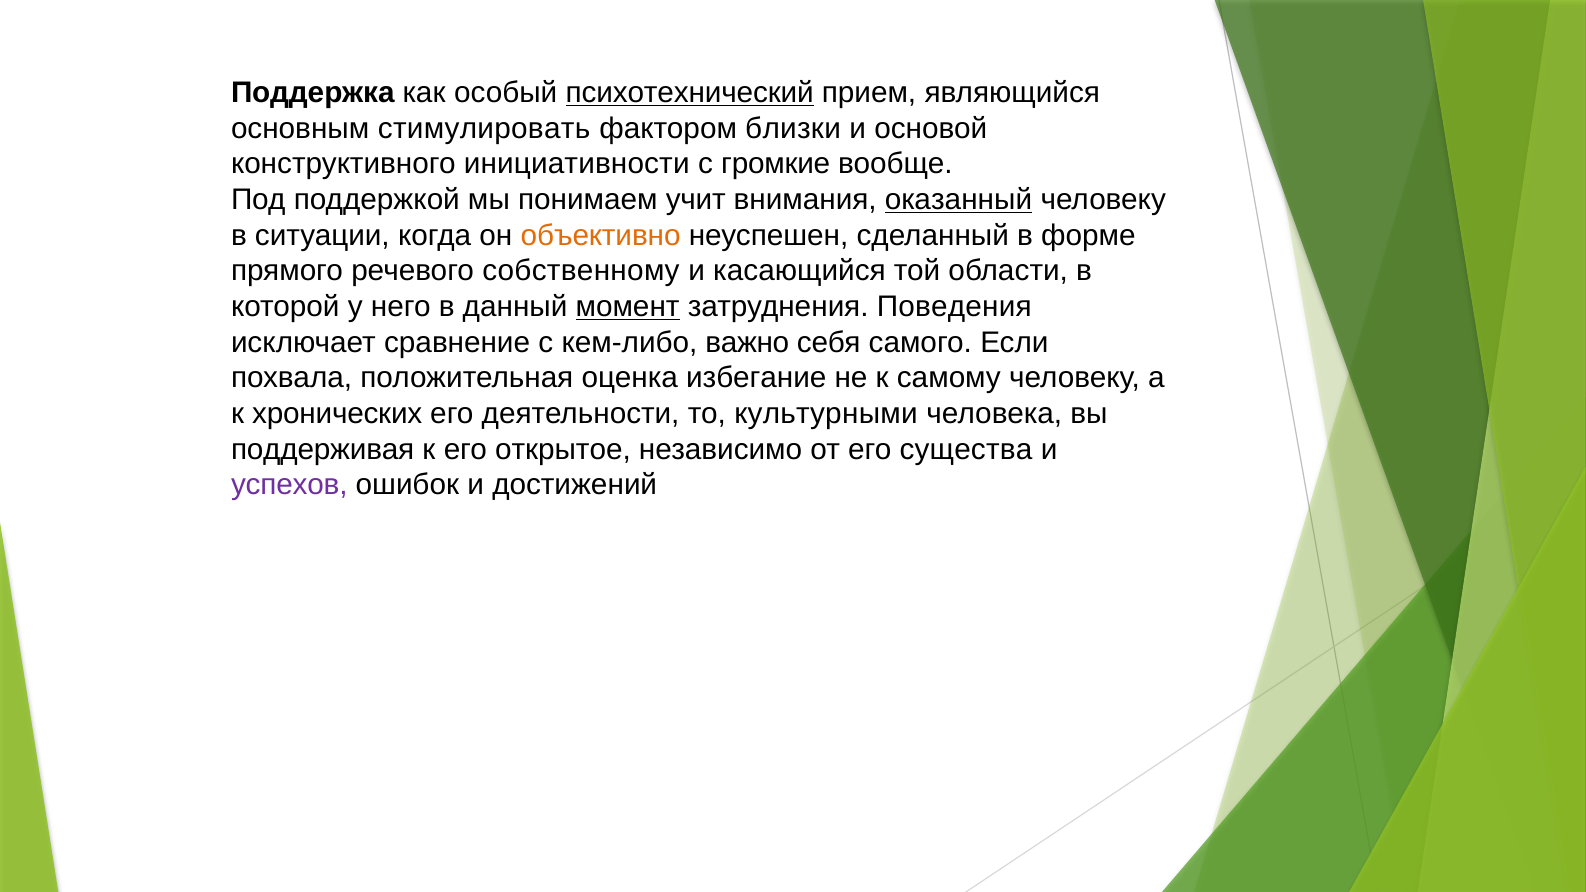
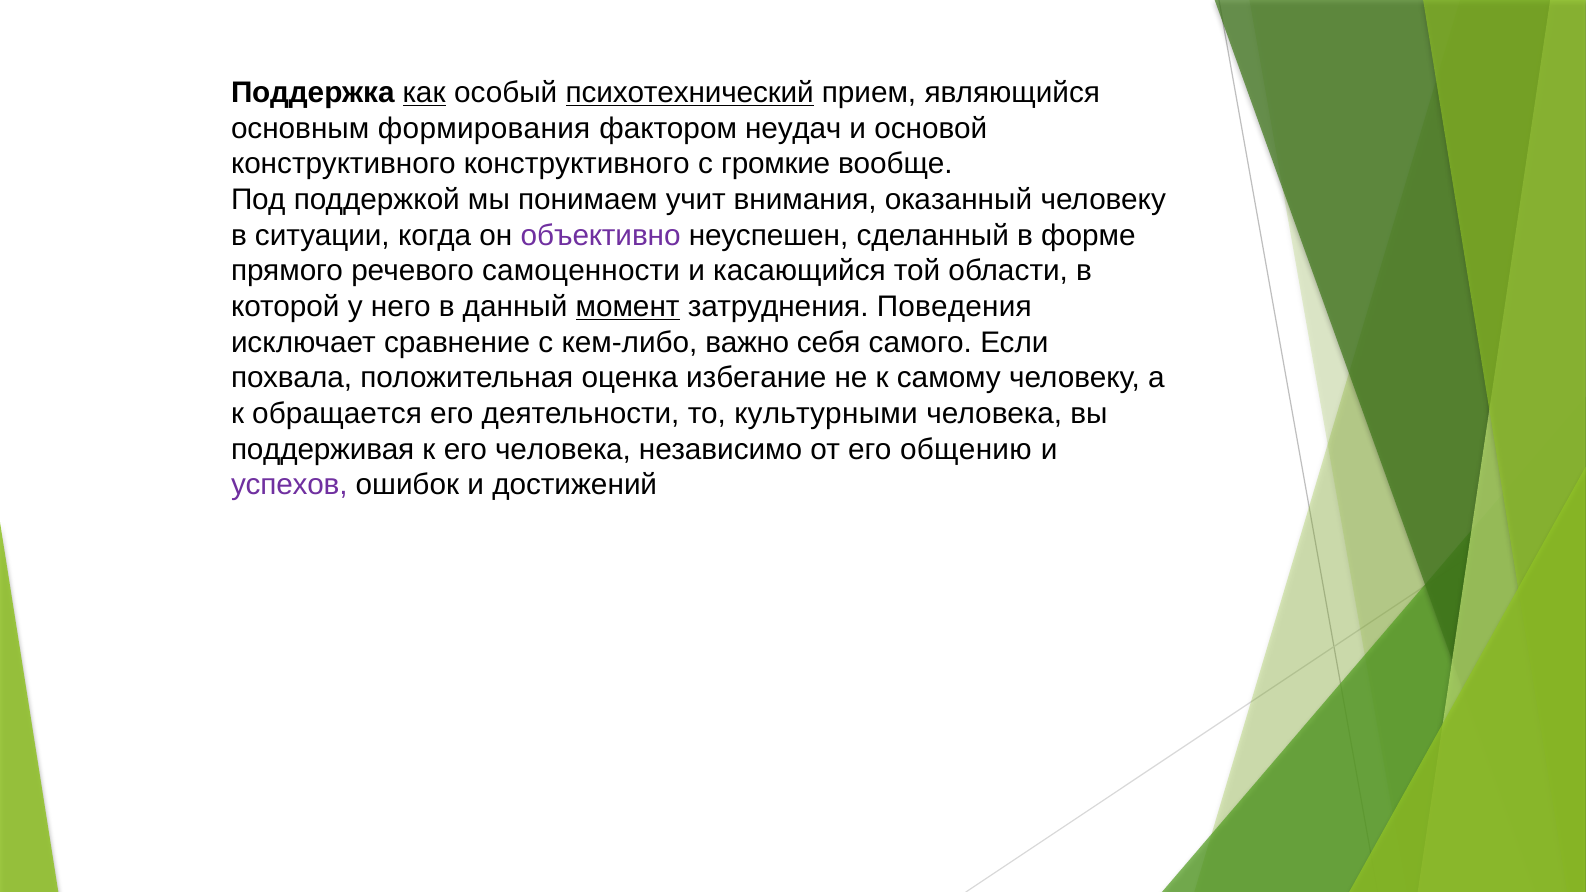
как underline: none -> present
стимулировать: стимулировать -> формирования
близки: близки -> неудач
конструктивного инициативности: инициативности -> конструктивного
оказанный underline: present -> none
объективно colour: orange -> purple
собственному: собственному -> самоценности
хронических: хронических -> обращается
его открытое: открытое -> человека
существа: существа -> общению
